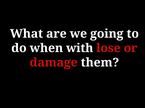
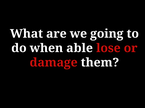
with: with -> able
